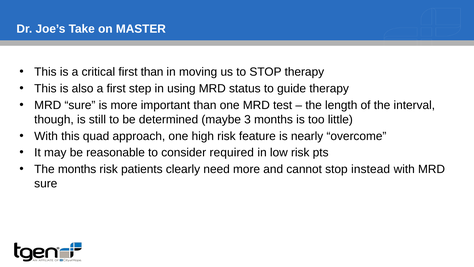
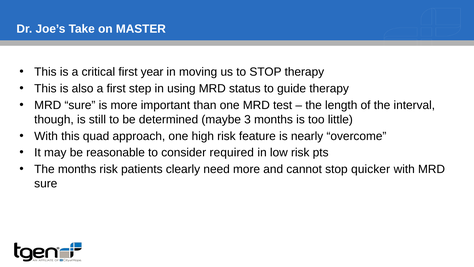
first than: than -> year
instead: instead -> quicker
